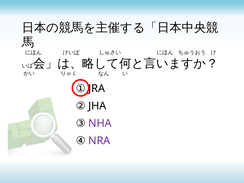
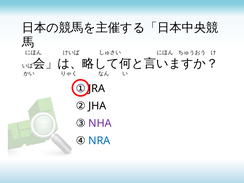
NRA colour: purple -> blue
